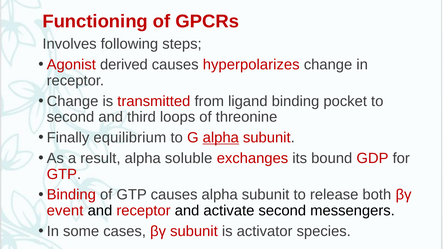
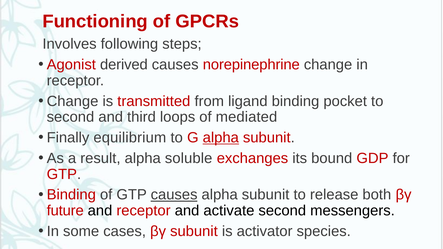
hyperpolarizes: hyperpolarizes -> norepinephrine
threonine: threonine -> mediated
causes at (174, 195) underline: none -> present
event: event -> future
